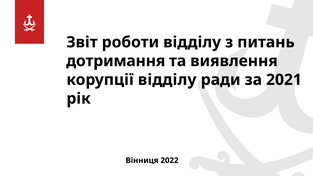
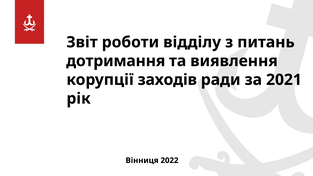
корупції відділу: відділу -> заходів
